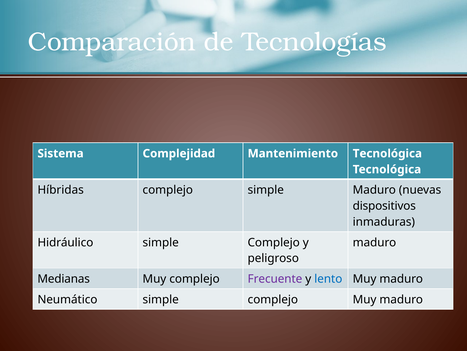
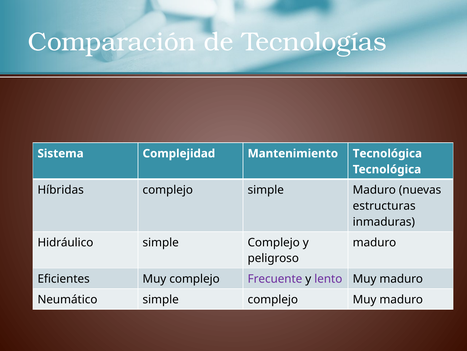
dispositivos: dispositivos -> estructuras
Medianas: Medianas -> Eficientes
lento colour: blue -> purple
